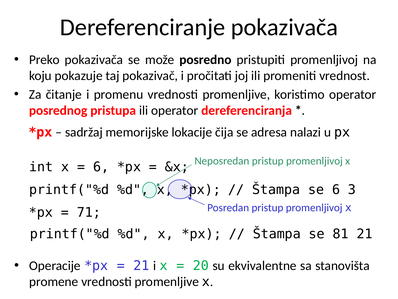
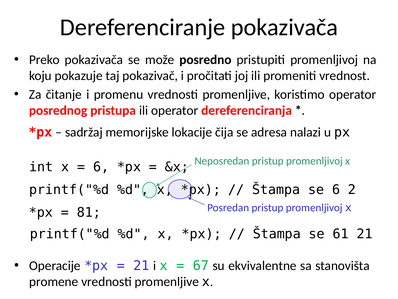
3: 3 -> 2
71: 71 -> 81
81: 81 -> 61
20: 20 -> 67
